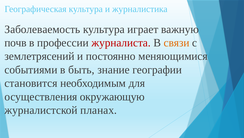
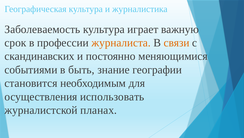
почв: почв -> срок
журналиста colour: red -> orange
землетрясений: землетрясений -> скандинавских
окружающую: окружающую -> использовать
